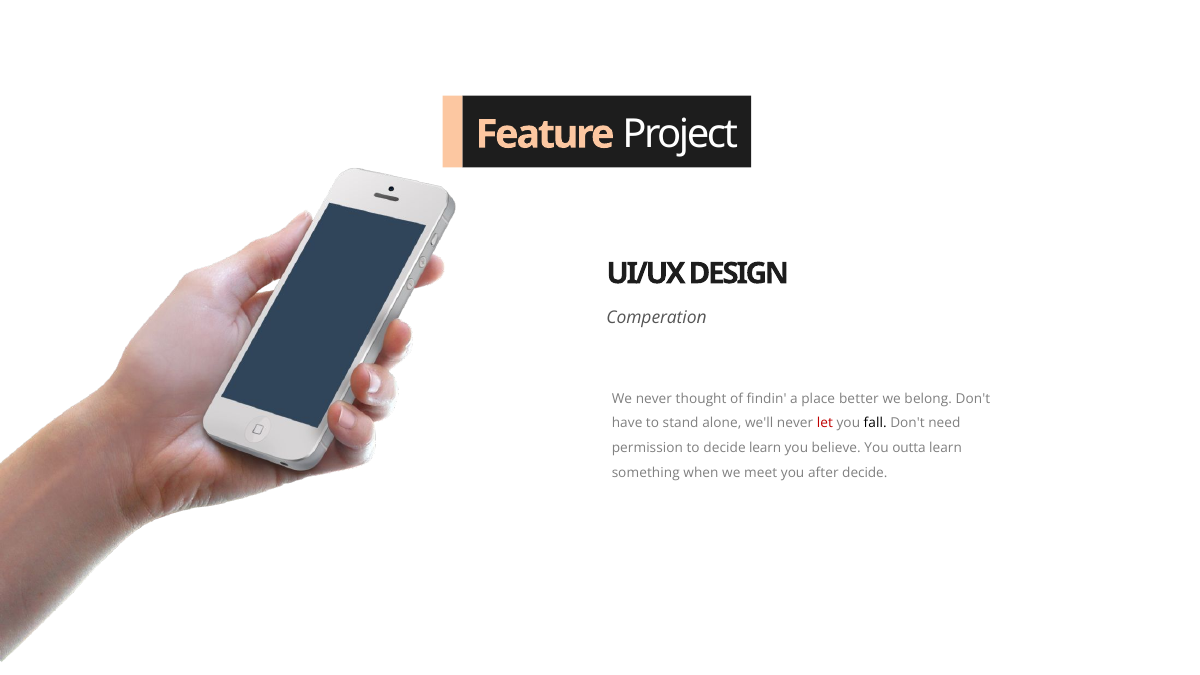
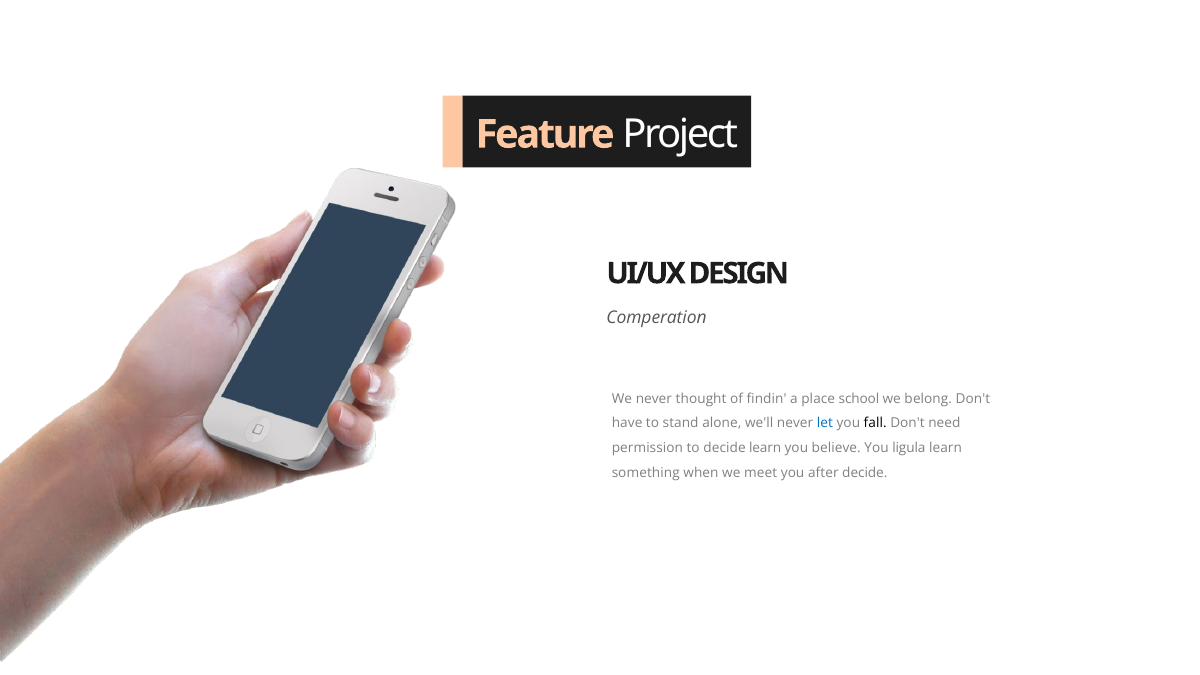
better: better -> school
let colour: red -> blue
outta: outta -> ligula
